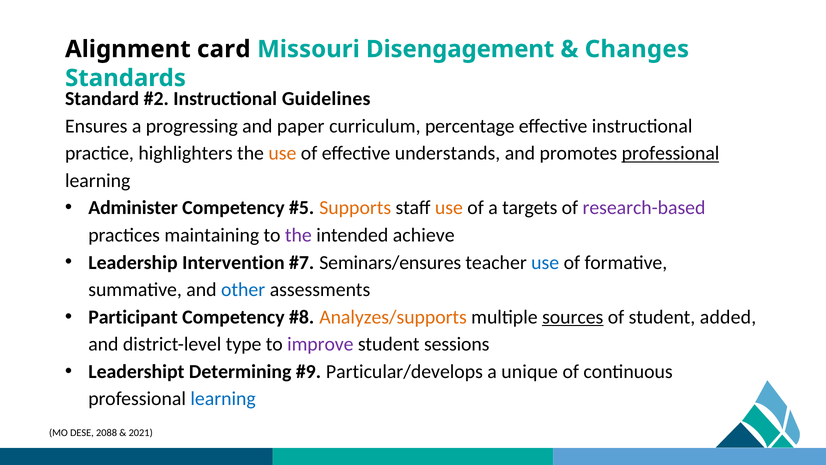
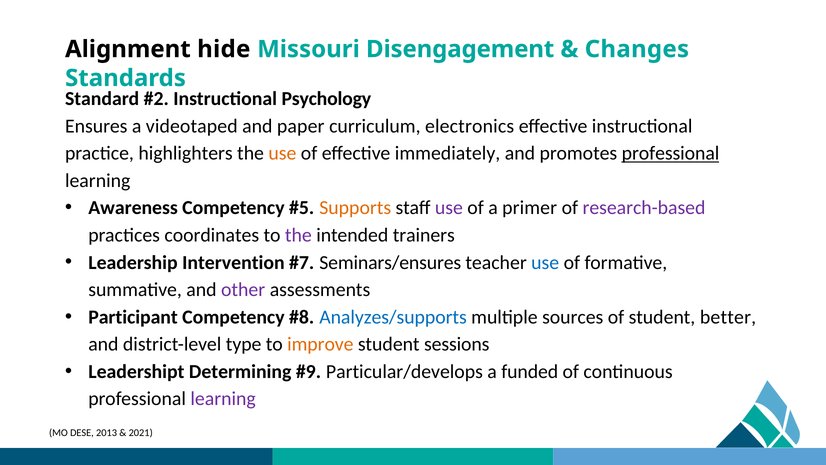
card: card -> hide
Guidelines: Guidelines -> Psychology
progressing: progressing -> videotaped
percentage: percentage -> electronics
understands: understands -> immediately
Administer: Administer -> Awareness
use at (449, 208) colour: orange -> purple
targets: targets -> primer
maintaining: maintaining -> coordinates
achieve: achieve -> trainers
other colour: blue -> purple
Analyzes/supports colour: orange -> blue
sources underline: present -> none
added: added -> better
improve colour: purple -> orange
unique: unique -> funded
learning at (223, 399) colour: blue -> purple
2088: 2088 -> 2013
